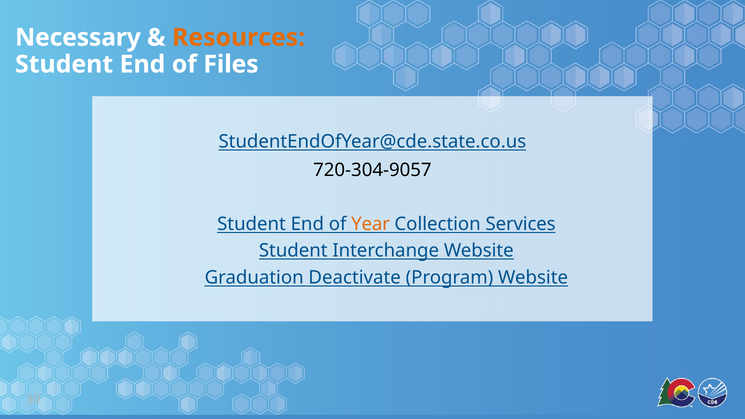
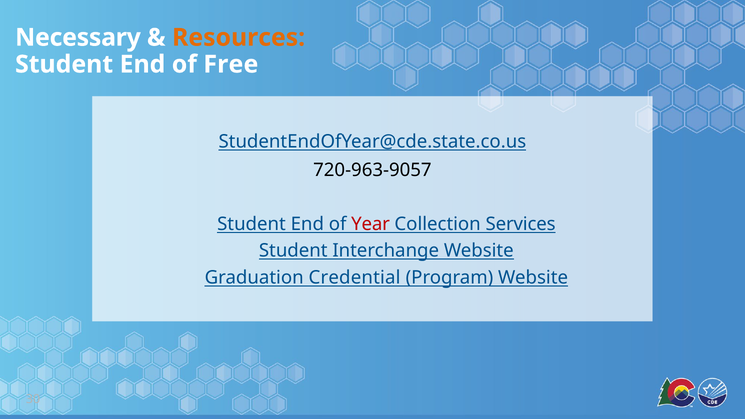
Files: Files -> Free
720-304-9057: 720-304-9057 -> 720-963-9057
Year colour: orange -> red
Deactivate: Deactivate -> Credential
